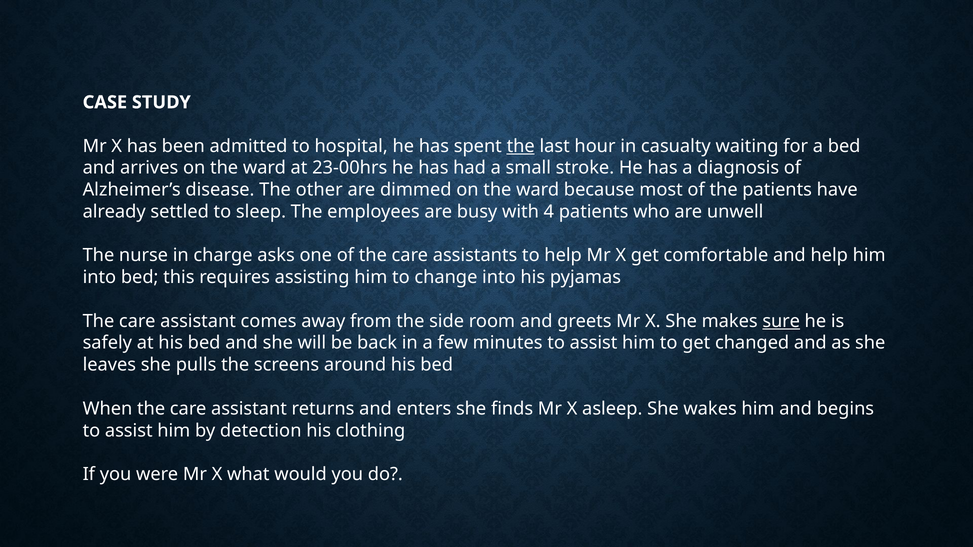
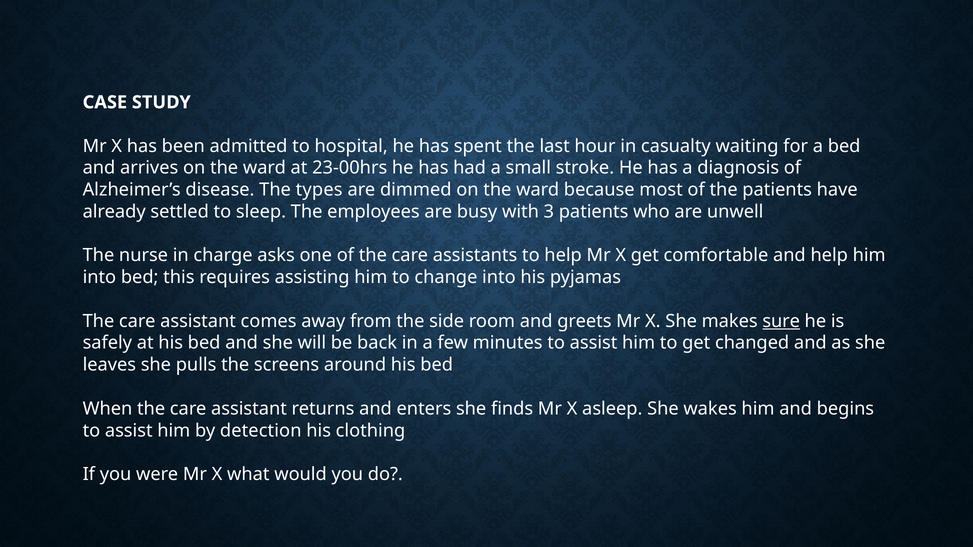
the at (521, 146) underline: present -> none
other: other -> types
4: 4 -> 3
